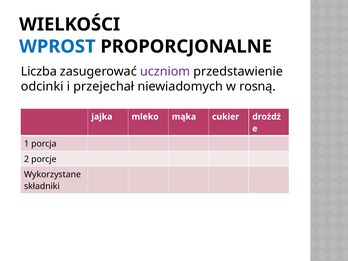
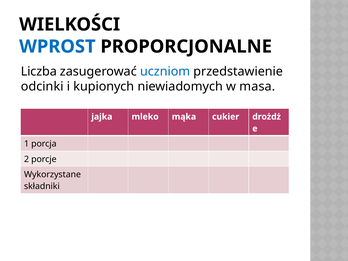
uczniom colour: purple -> blue
przejechał: przejechał -> kupionych
rosną: rosną -> masa
